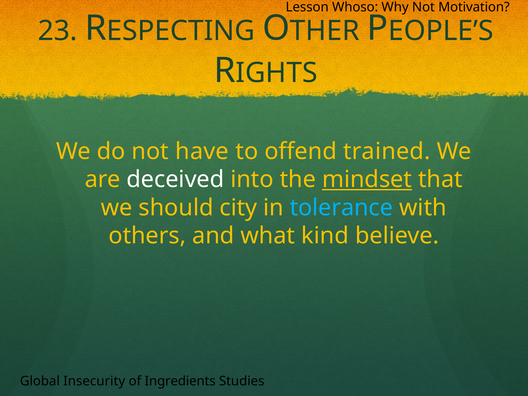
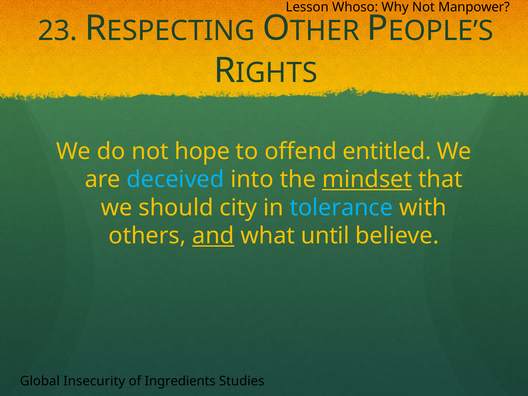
Motivation: Motivation -> Manpower
have: have -> hope
trained: trained -> entitled
deceived colour: white -> light blue
and underline: none -> present
kind: kind -> until
